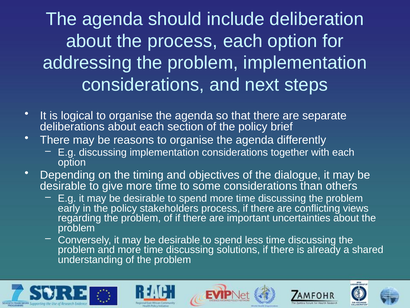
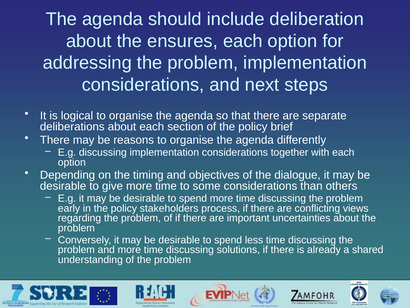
the process: process -> ensures
